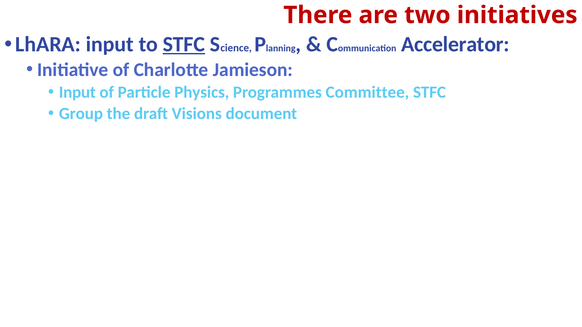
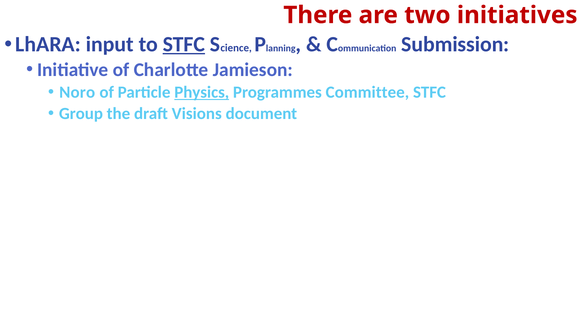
Accelerator: Accelerator -> Submission
Input at (77, 92): Input -> Noro
Physics underline: none -> present
